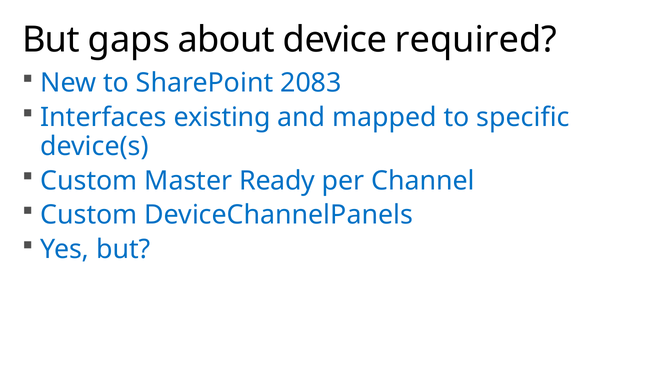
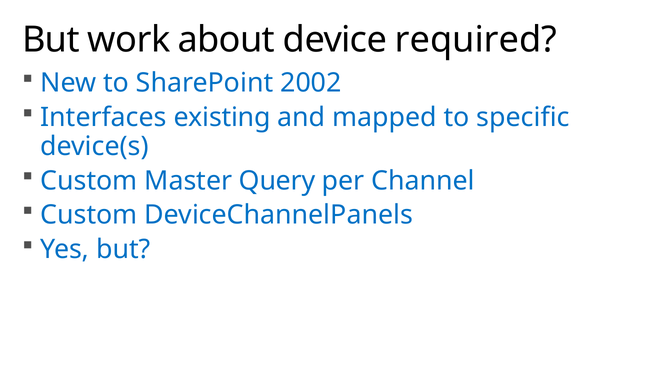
gaps: gaps -> work
2083: 2083 -> 2002
Ready: Ready -> Query
